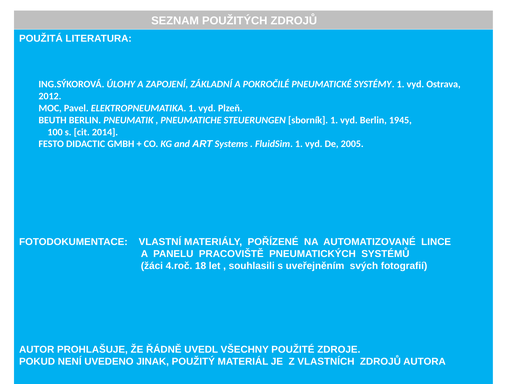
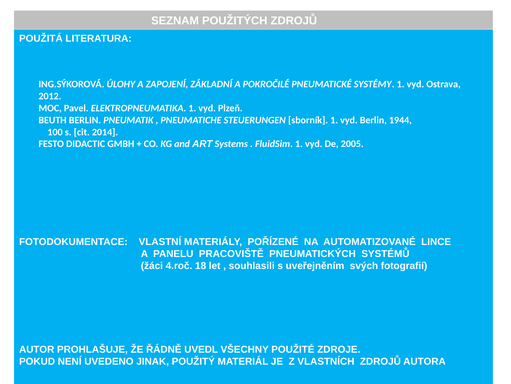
1945: 1945 -> 1944
